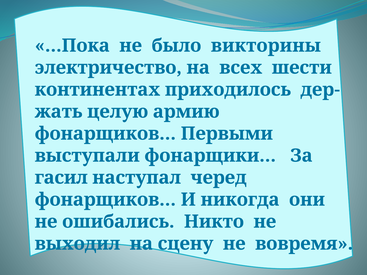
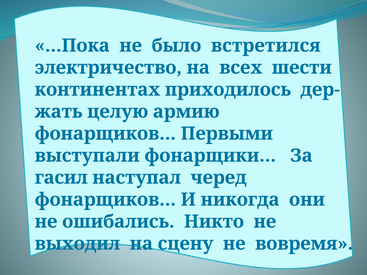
викторины: викторины -> встретился
